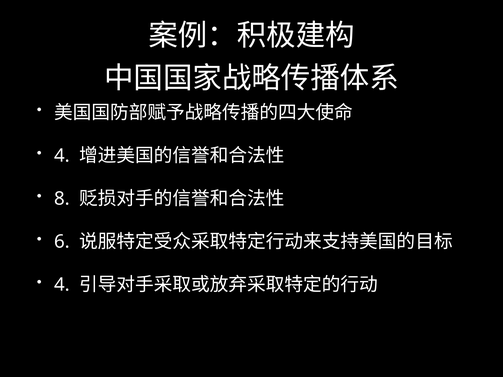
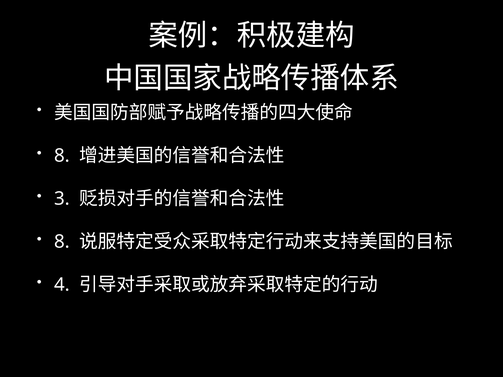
4 at (62, 156): 4 -> 8
8: 8 -> 3
6 at (62, 242): 6 -> 8
